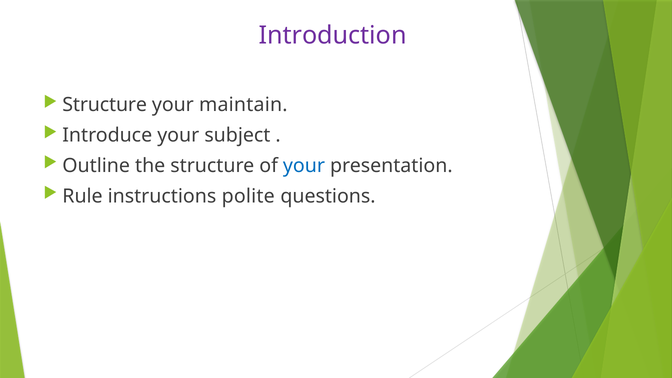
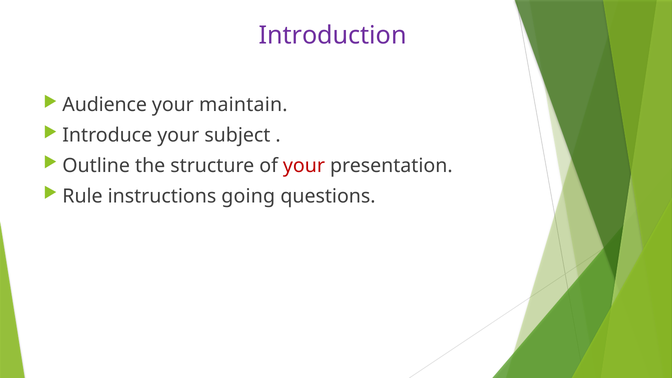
Structure at (105, 105): Structure -> Audience
your at (304, 166) colour: blue -> red
polite: polite -> going
